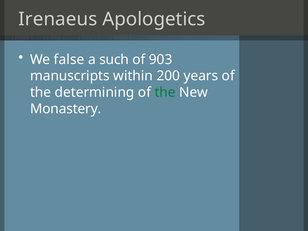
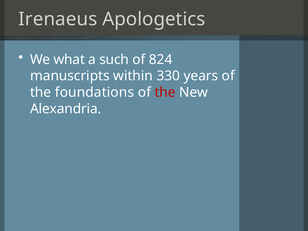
false: false -> what
903: 903 -> 824
200: 200 -> 330
determining: determining -> foundations
the at (165, 92) colour: green -> red
Monastery: Monastery -> Alexandria
